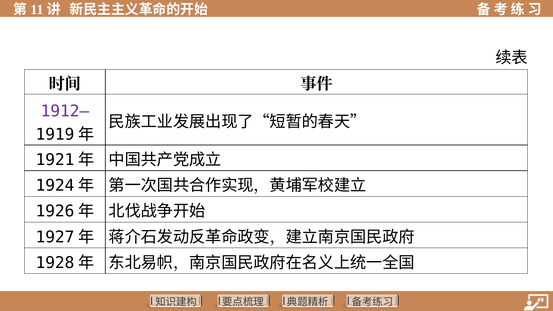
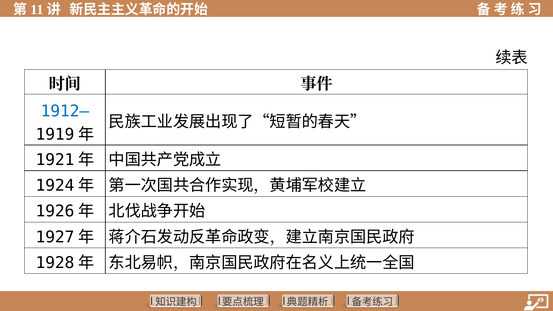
1912— colour: purple -> blue
